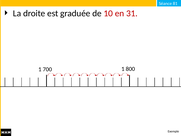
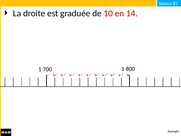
31: 31 -> 14
